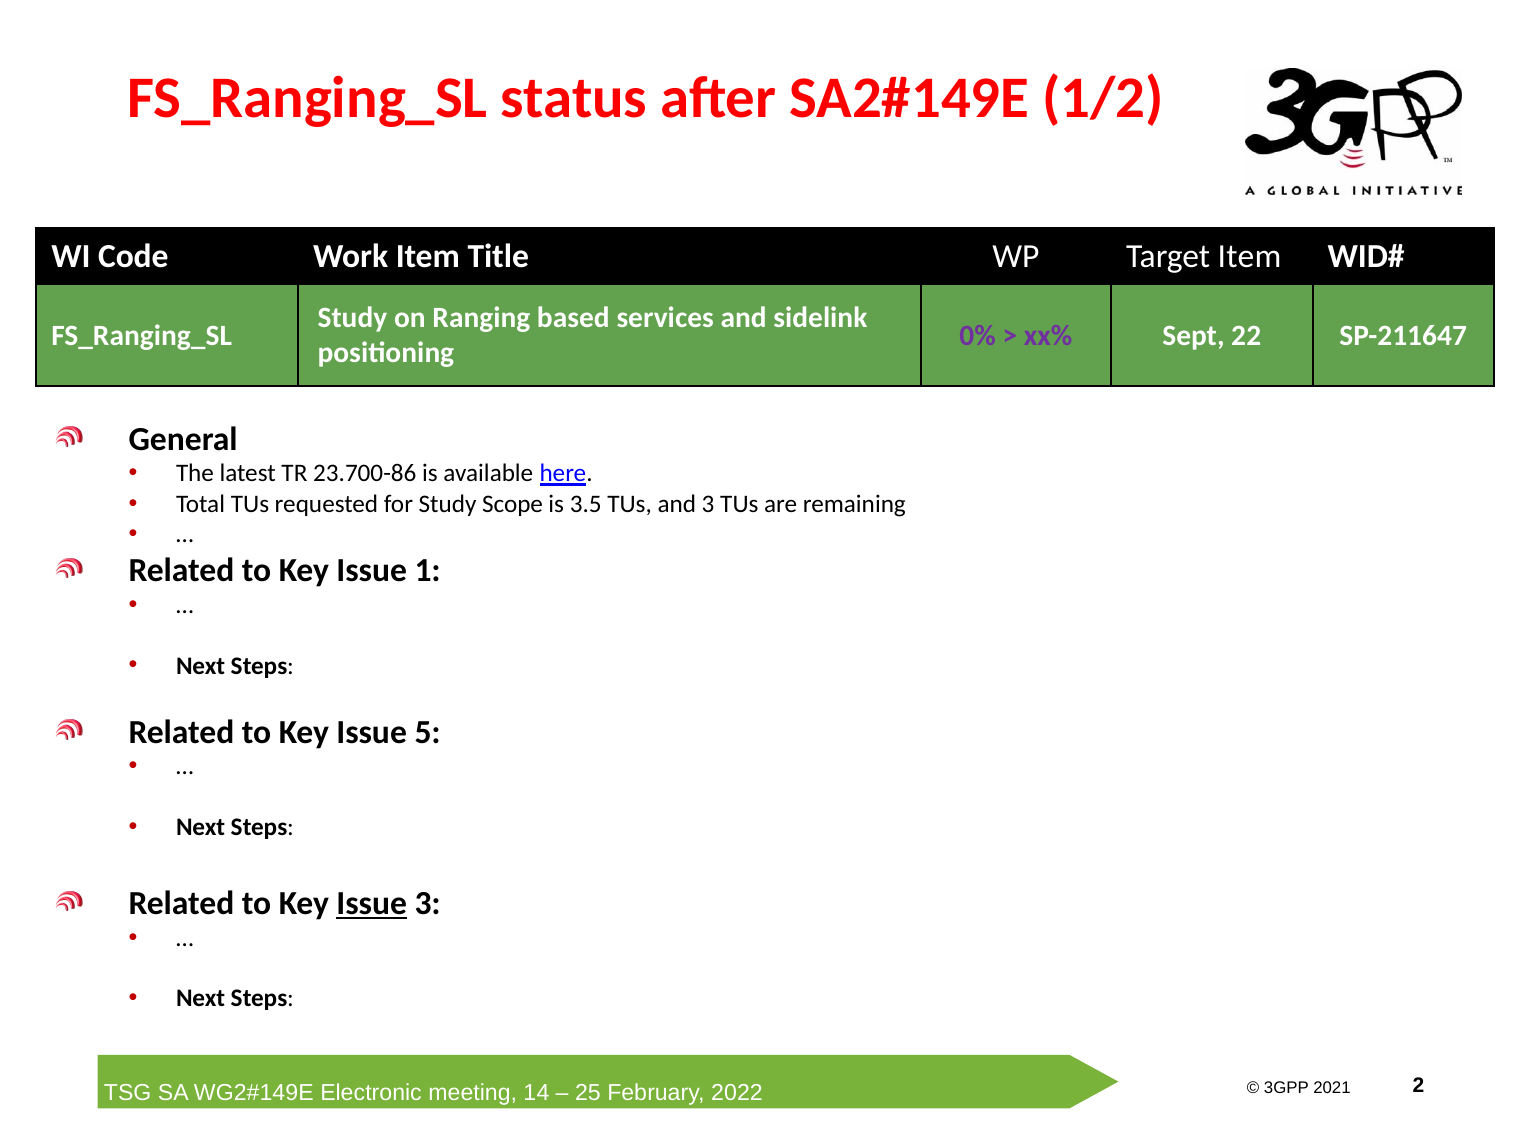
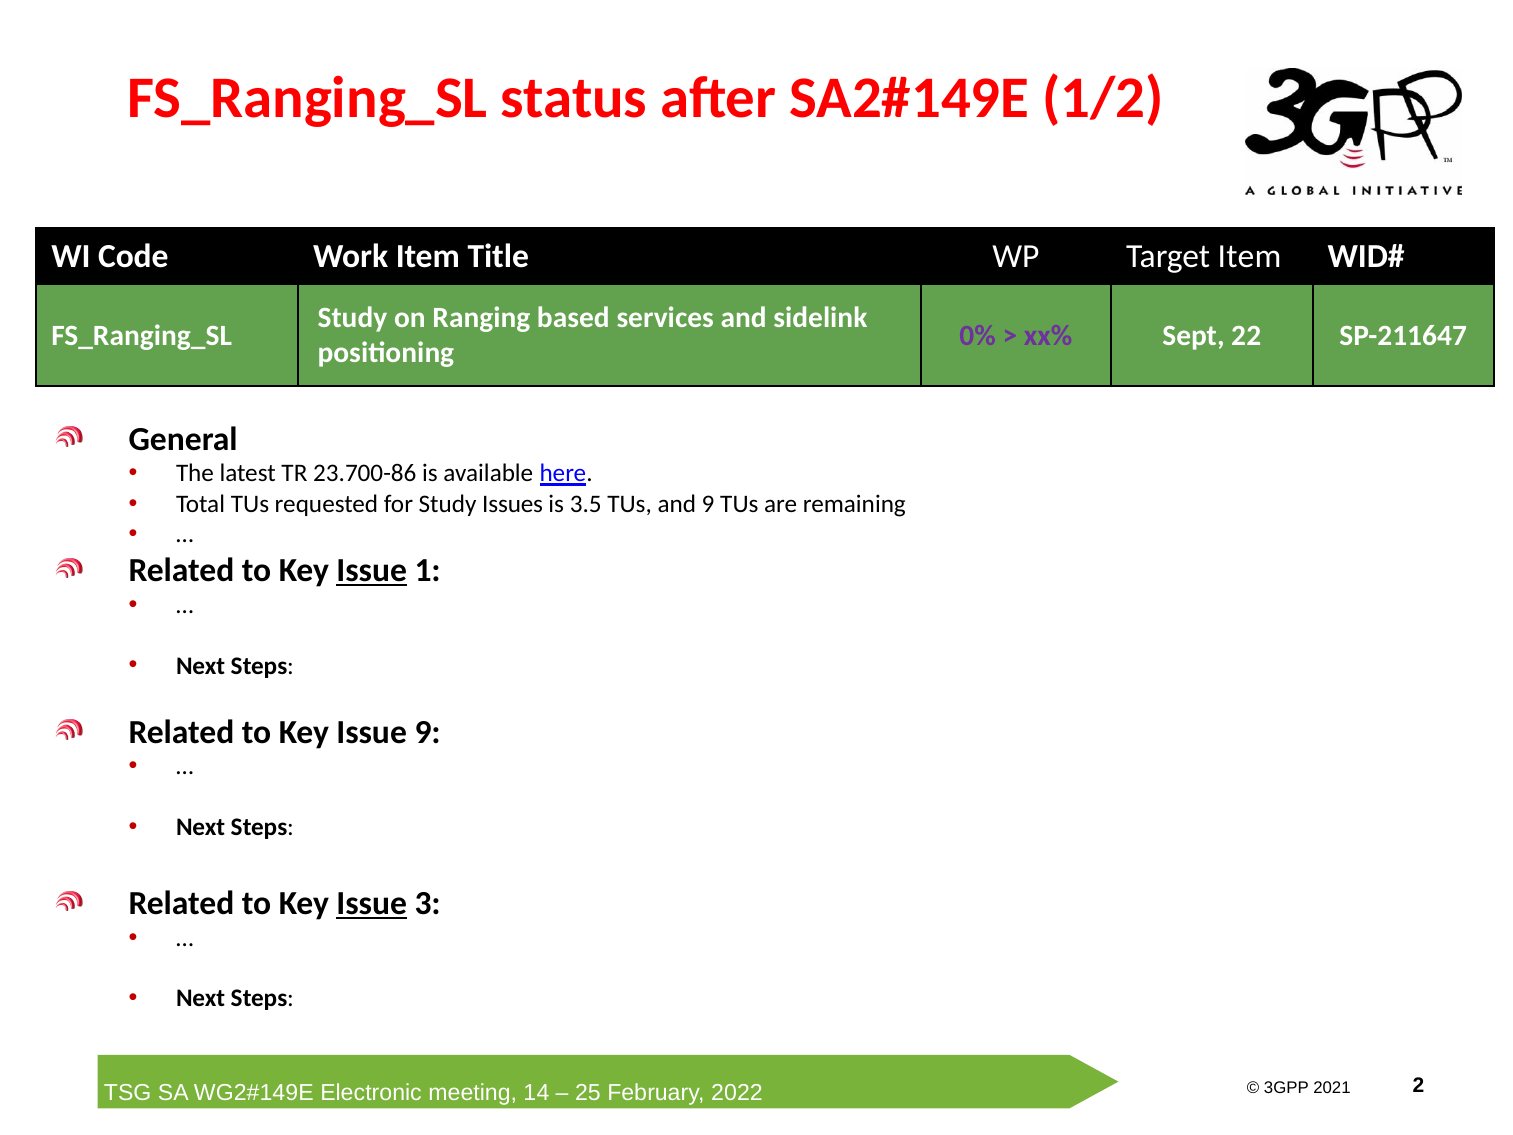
Scope: Scope -> Issues
and 3: 3 -> 9
Issue at (372, 570) underline: none -> present
Issue 5: 5 -> 9
